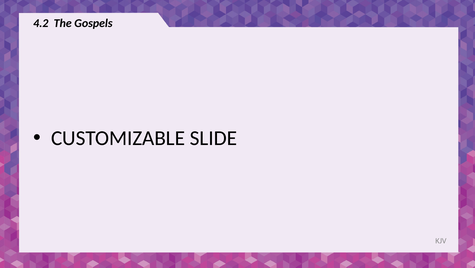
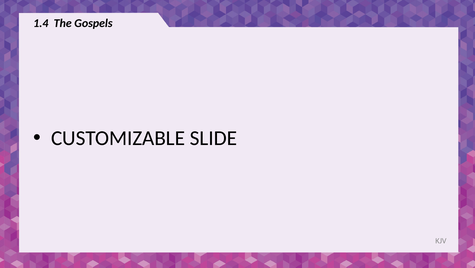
4.2: 4.2 -> 1.4
